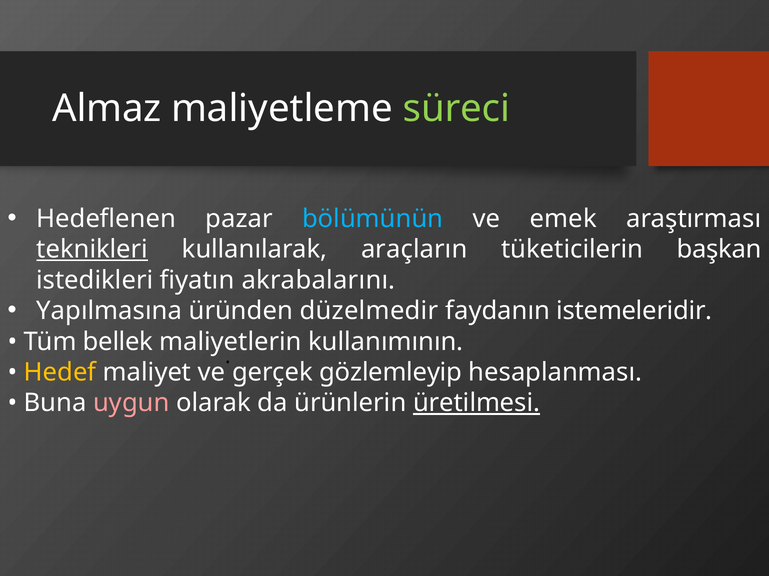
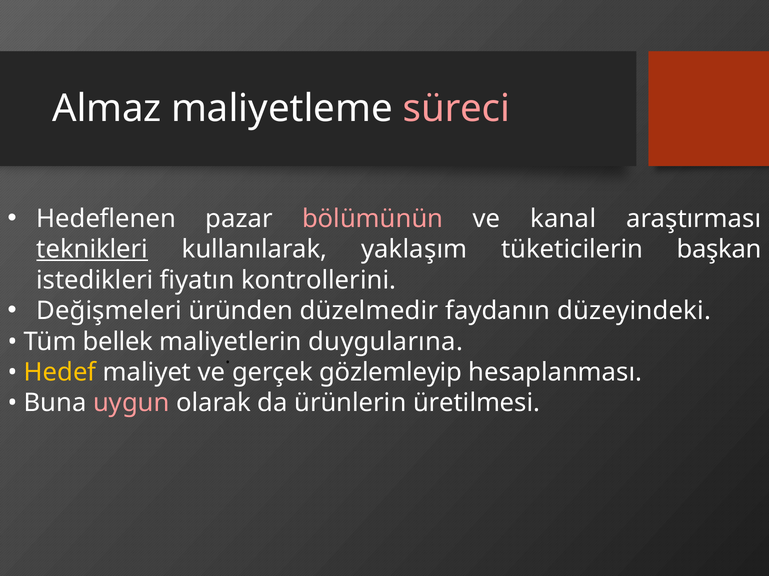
süreci colour: light green -> pink
bölümünün colour: light blue -> pink
emek: emek -> kanal
araçların: araçların -> yaklaşım
akrabalarını: akrabalarını -> kontrollerini
Yapılmasına: Yapılmasına -> Değişmeleri
istemeleridir: istemeleridir -> düzeyindeki
kullanımının: kullanımının -> duygularına
üretilmesi underline: present -> none
